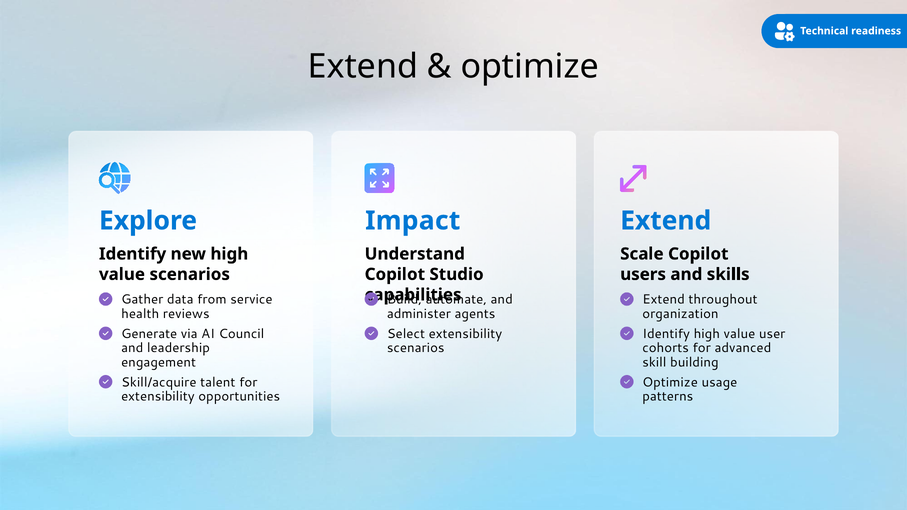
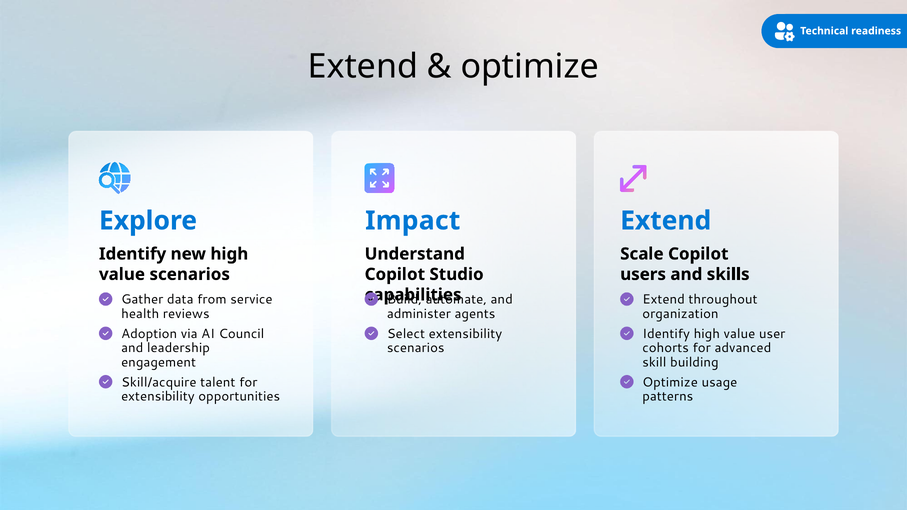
Generate: Generate -> Adoption
